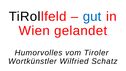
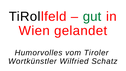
gut colour: blue -> green
